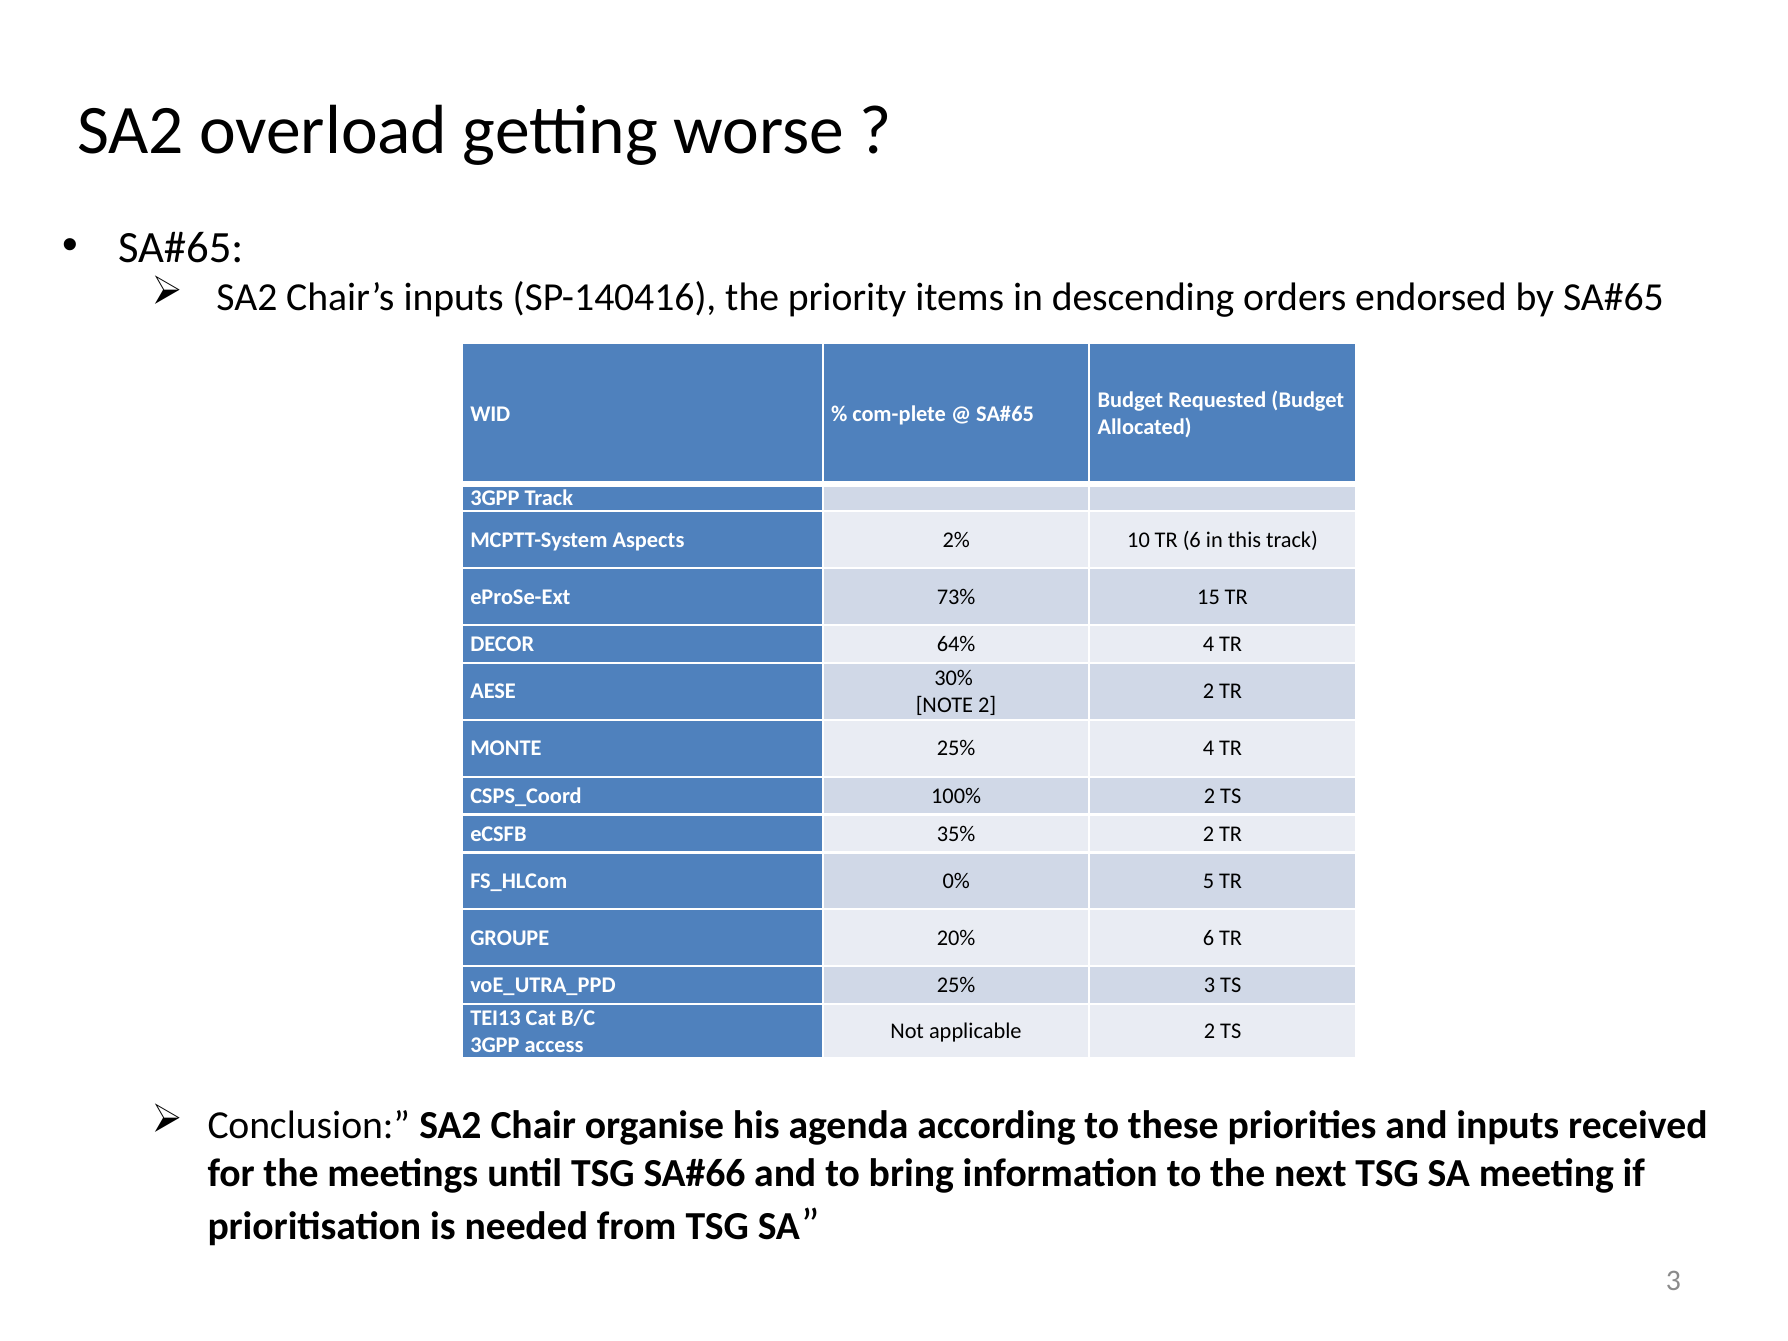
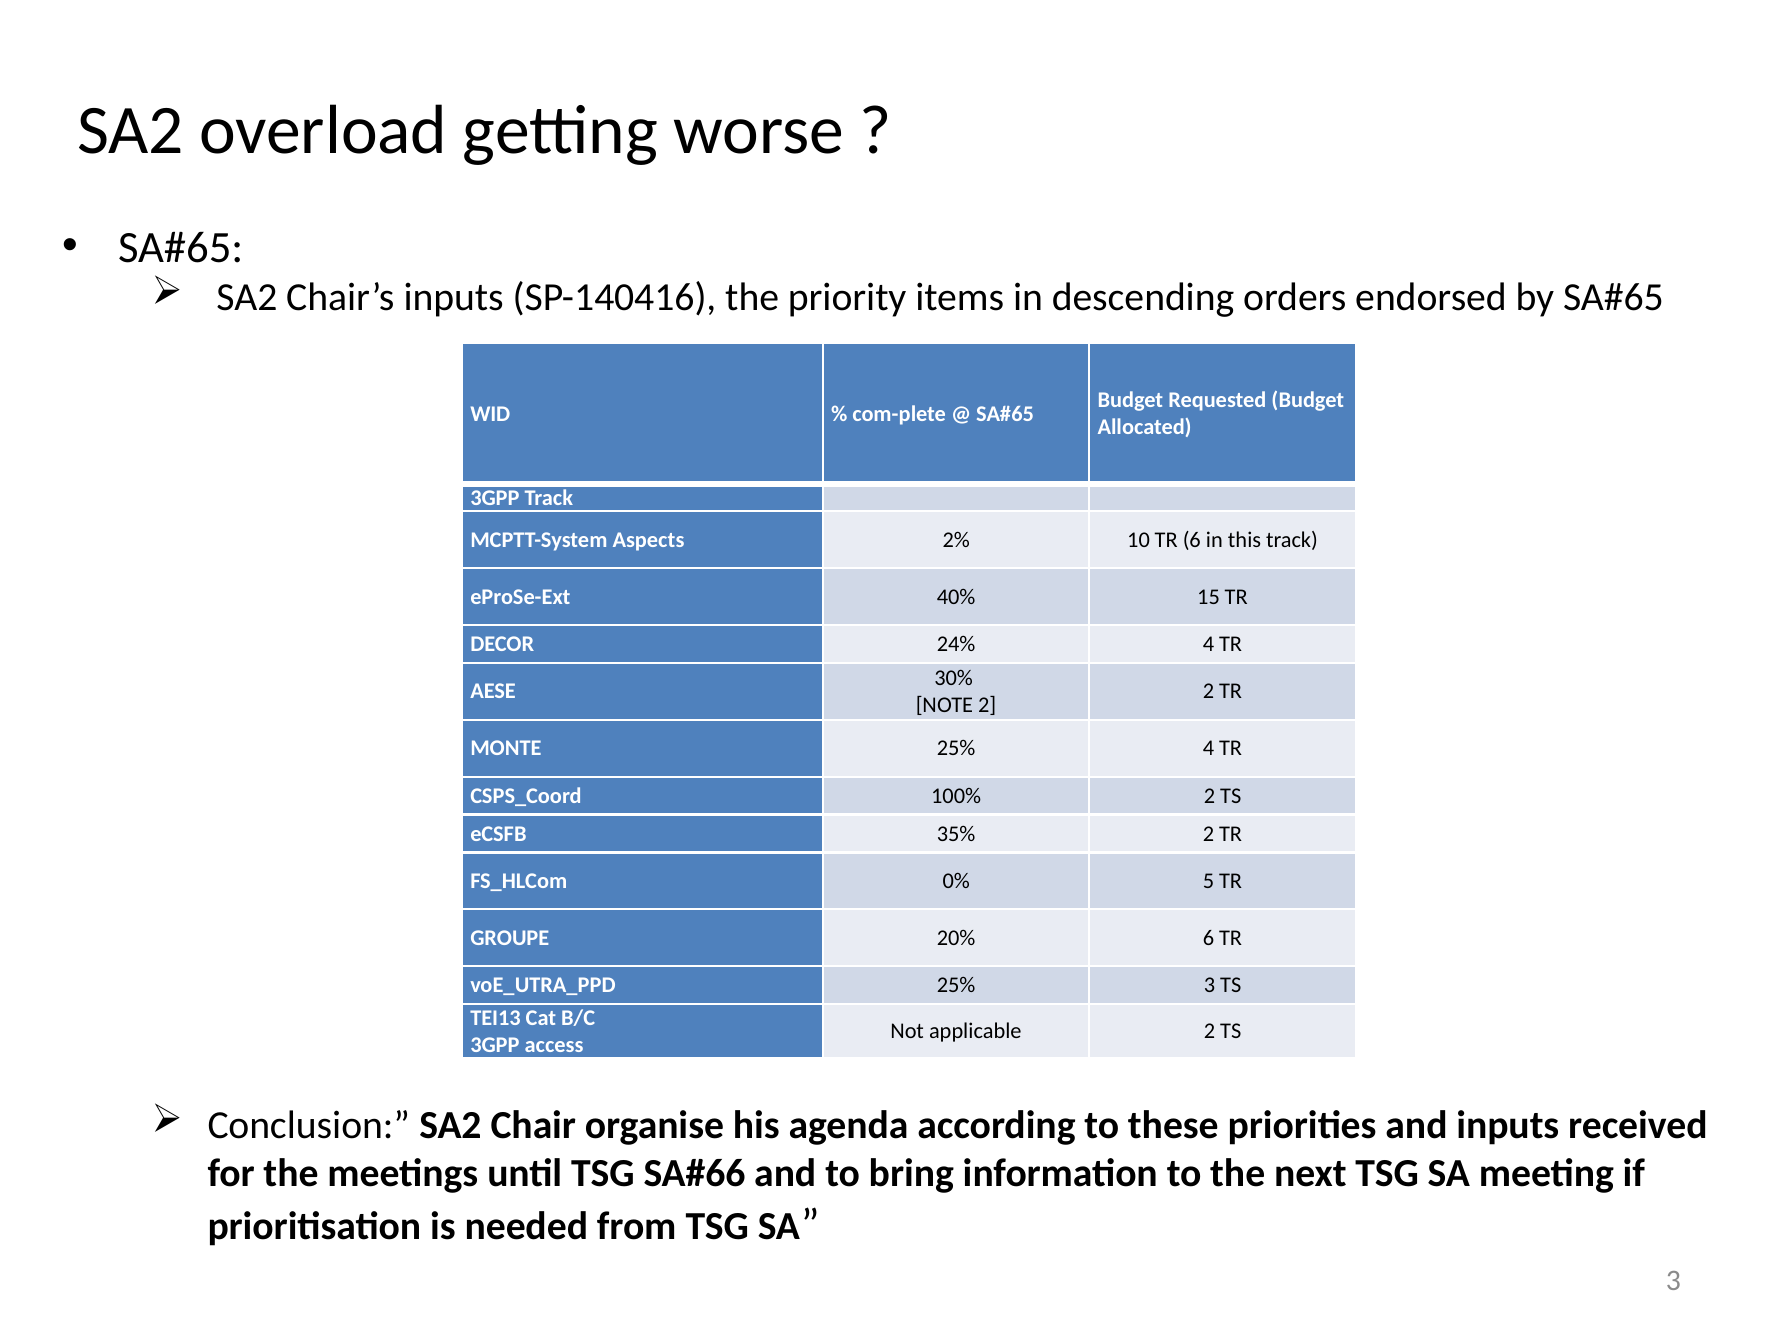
73%: 73% -> 40%
64%: 64% -> 24%
